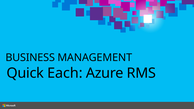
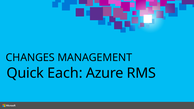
BUSINESS: BUSINESS -> CHANGES
